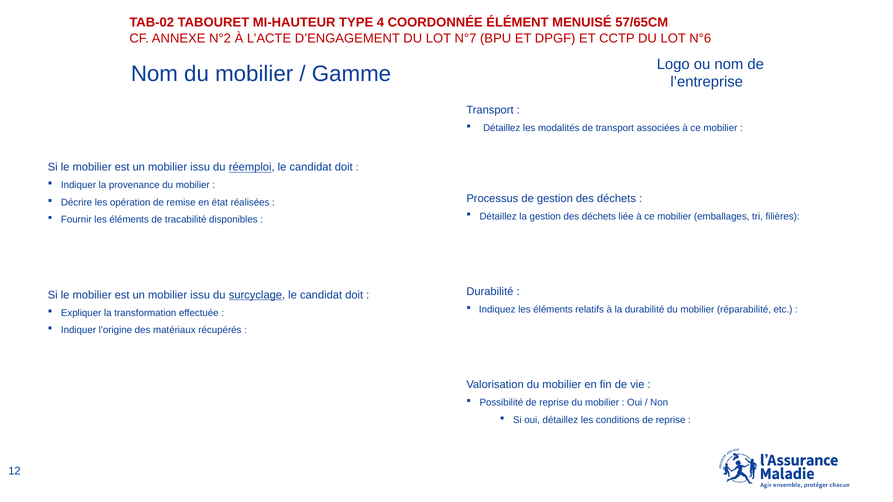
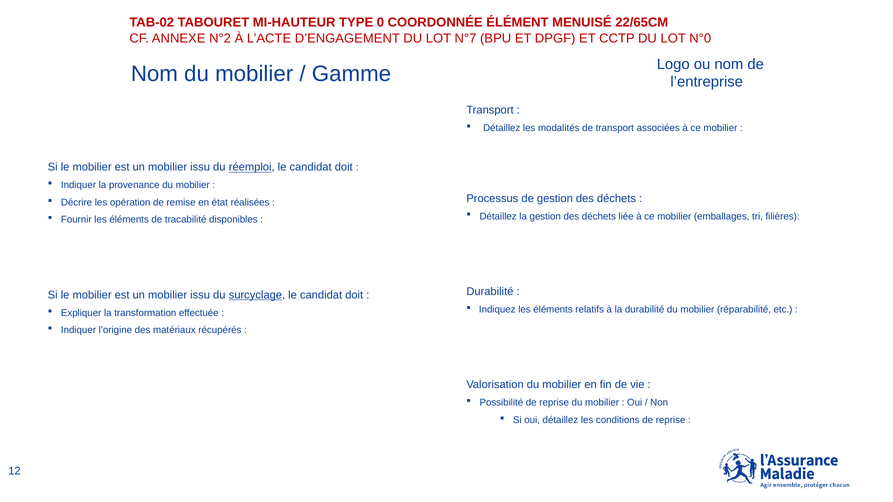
4: 4 -> 0
57/65CM: 57/65CM -> 22/65CM
N°6: N°6 -> N°0
